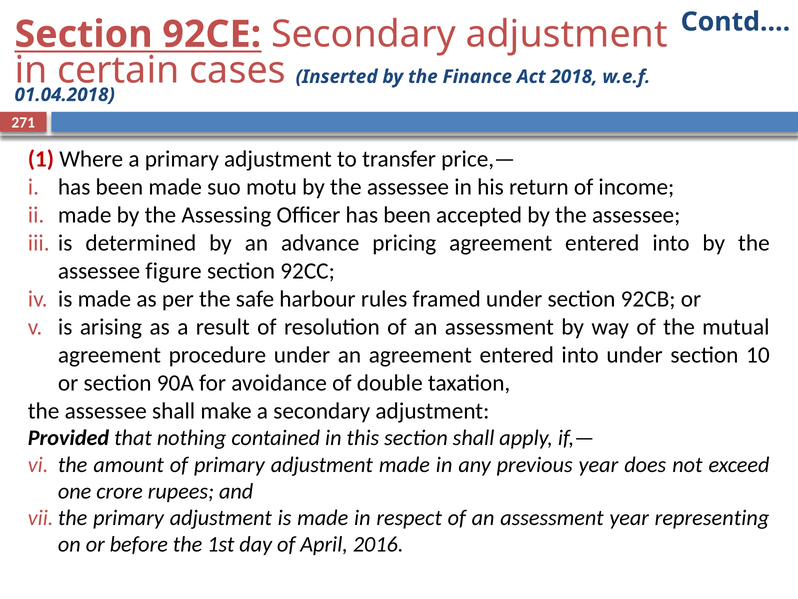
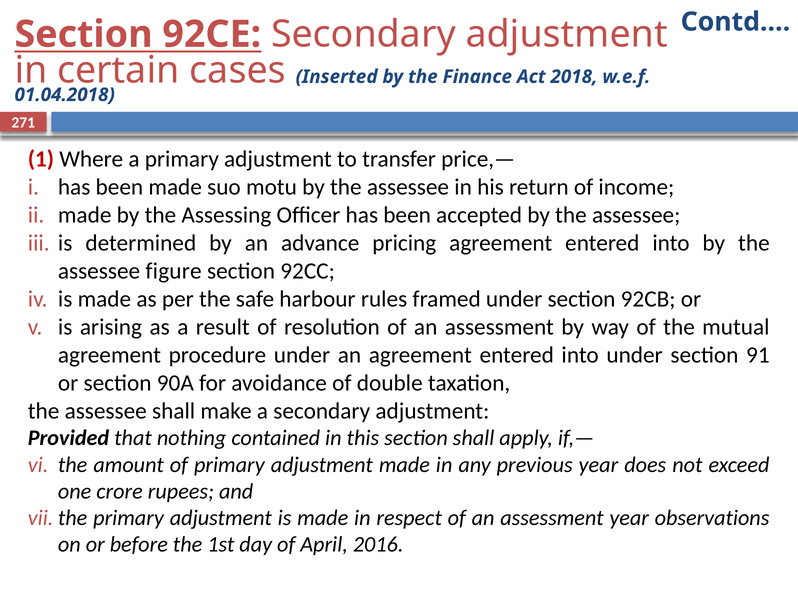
10: 10 -> 91
representing: representing -> observations
